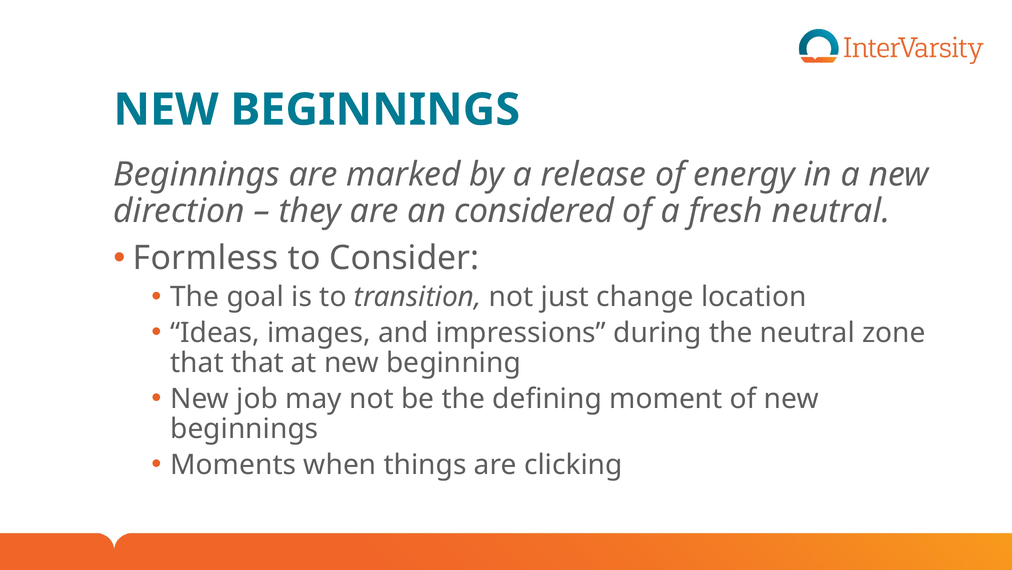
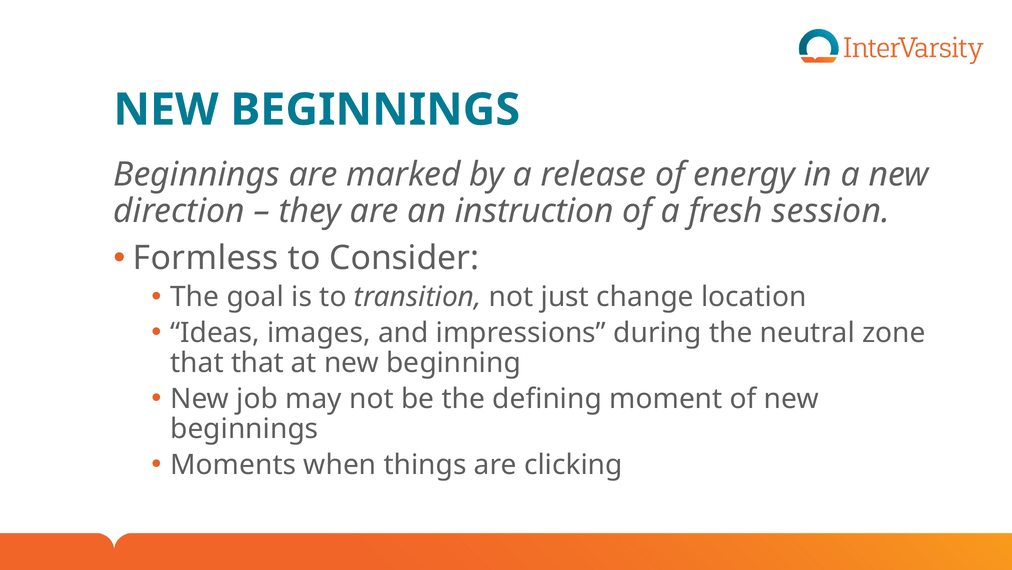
considered: considered -> instruction
fresh neutral: neutral -> session
